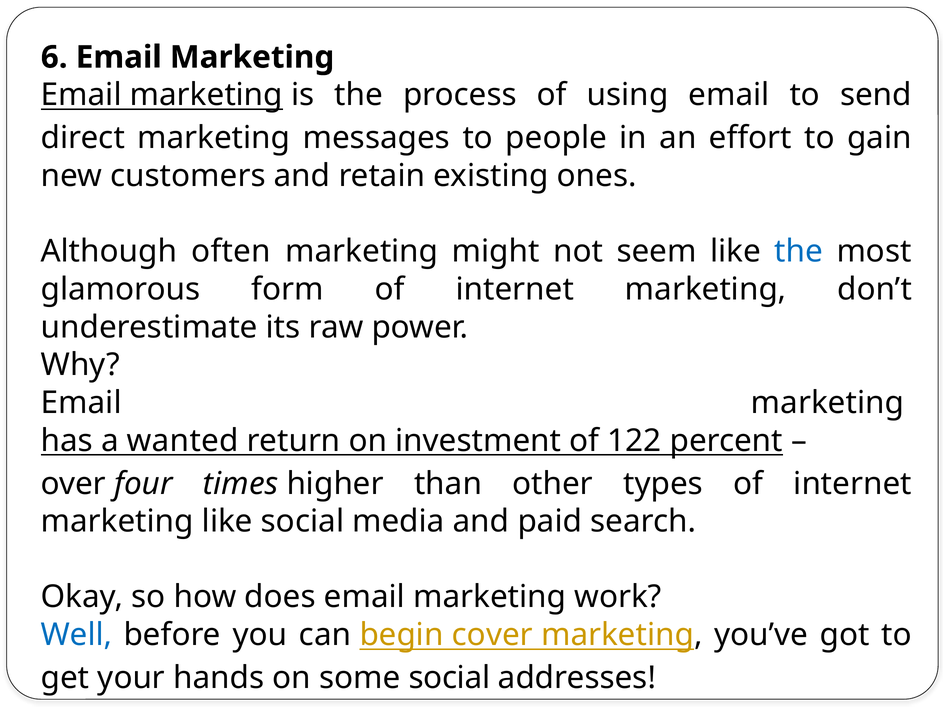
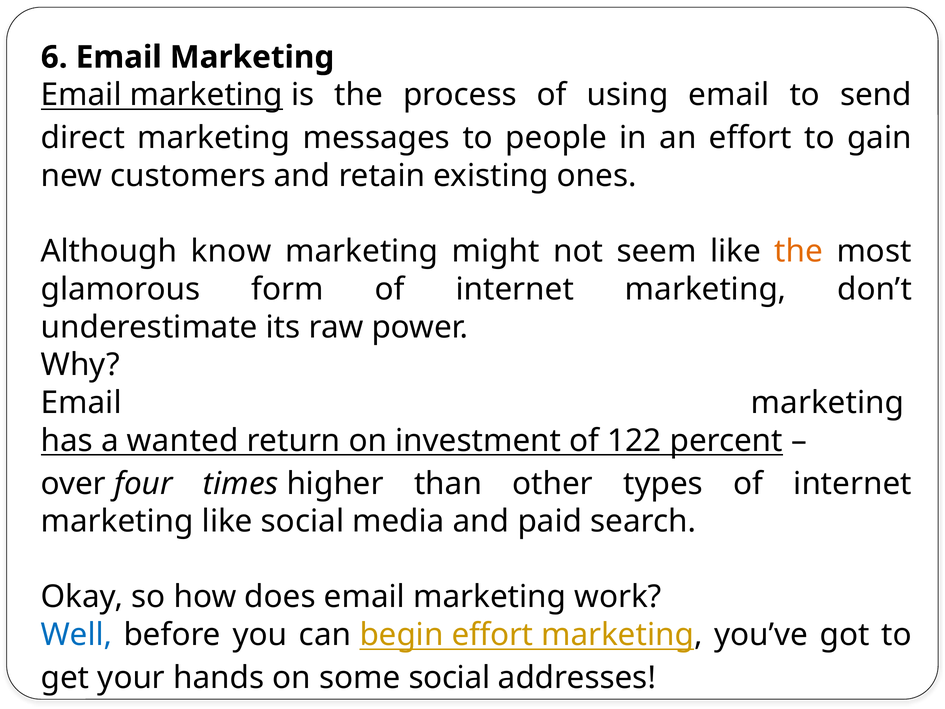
often: often -> know
the at (799, 251) colour: blue -> orange
begin cover: cover -> effort
